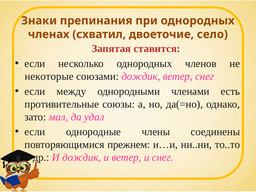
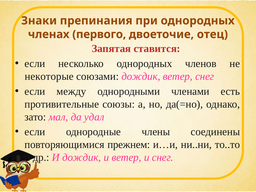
схватил: схватил -> первого
село: село -> отец
